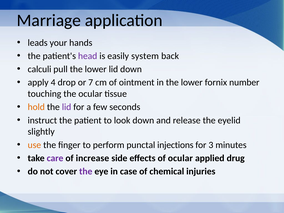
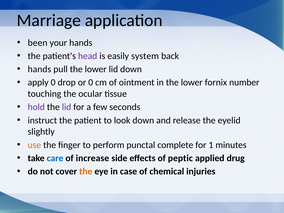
leads: leads -> been
calculi at (40, 69): calculi -> hands
apply 4: 4 -> 0
or 7: 7 -> 0
hold colour: orange -> purple
injections: injections -> complete
3: 3 -> 1
care colour: purple -> blue
of ocular: ocular -> peptic
the at (86, 171) colour: purple -> orange
